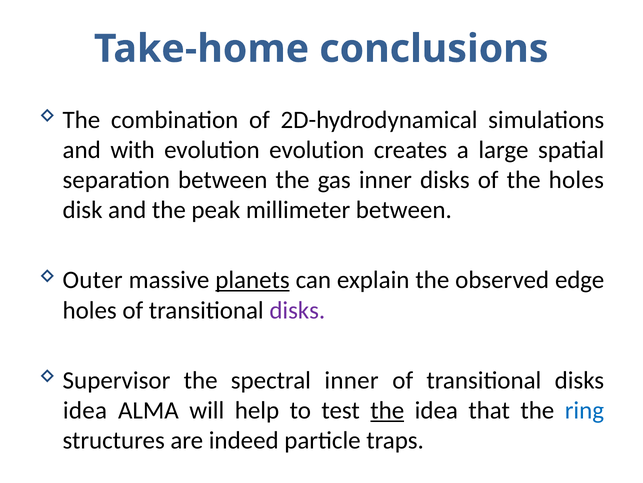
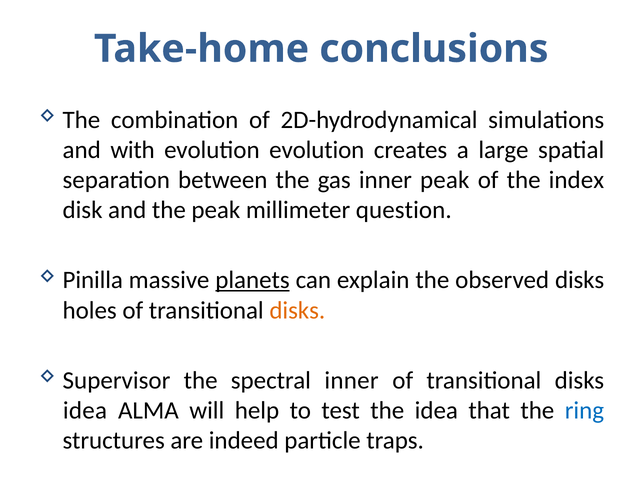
inner disks: disks -> peak
the holes: holes -> index
millimeter between: between -> question
Outer: Outer -> Pinilla
observed edge: edge -> disks
disks at (297, 310) colour: purple -> orange
the at (387, 410) underline: present -> none
